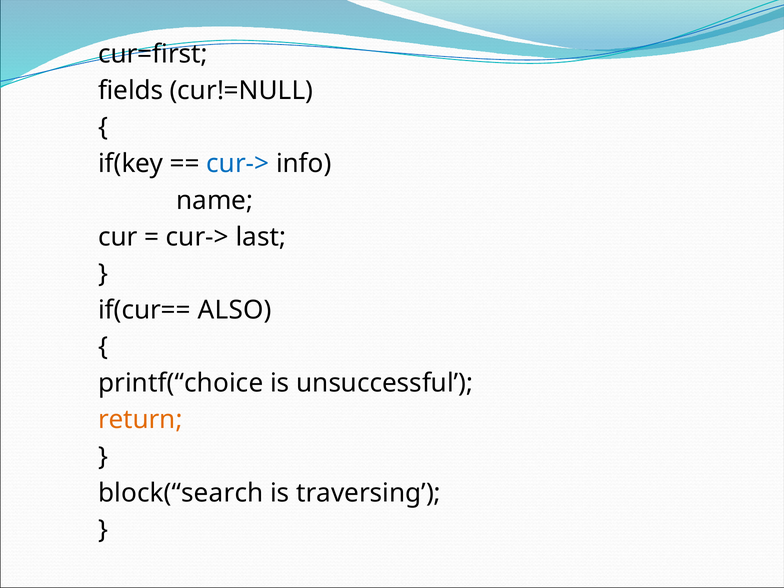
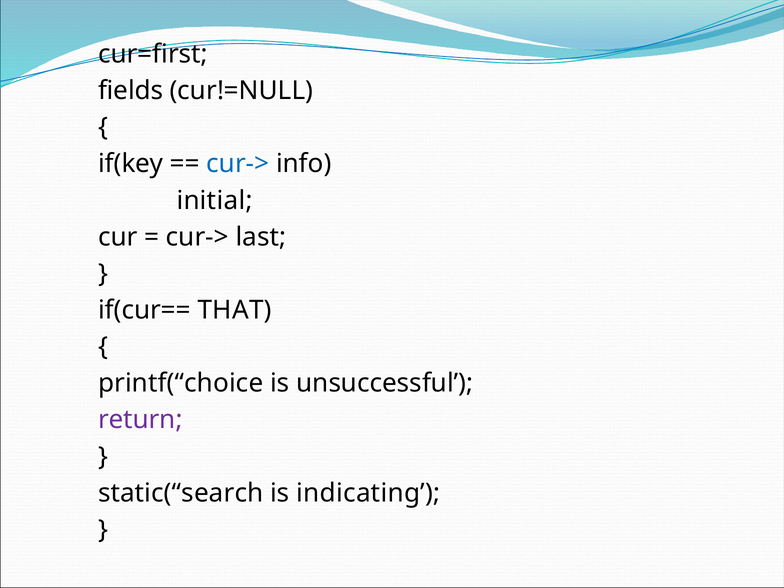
name: name -> initial
ALSO: ALSO -> THAT
return colour: orange -> purple
block(“search: block(“search -> static(“search
traversing: traversing -> indicating
